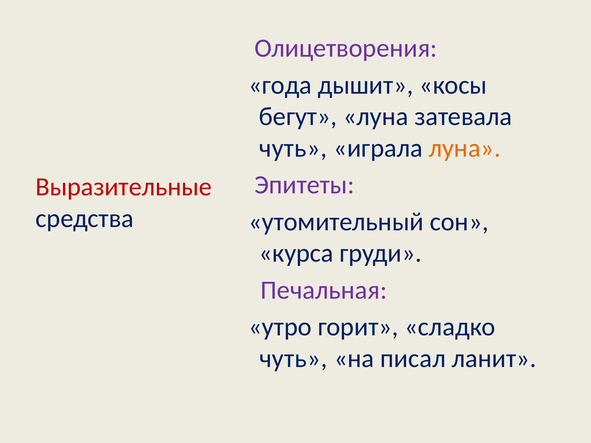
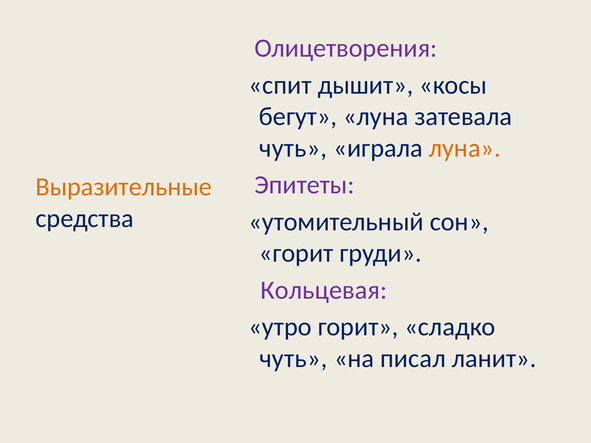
года: года -> спит
Выразительные colour: red -> orange
курса at (296, 253): курса -> горит
Печальная: Печальная -> Кольцевая
